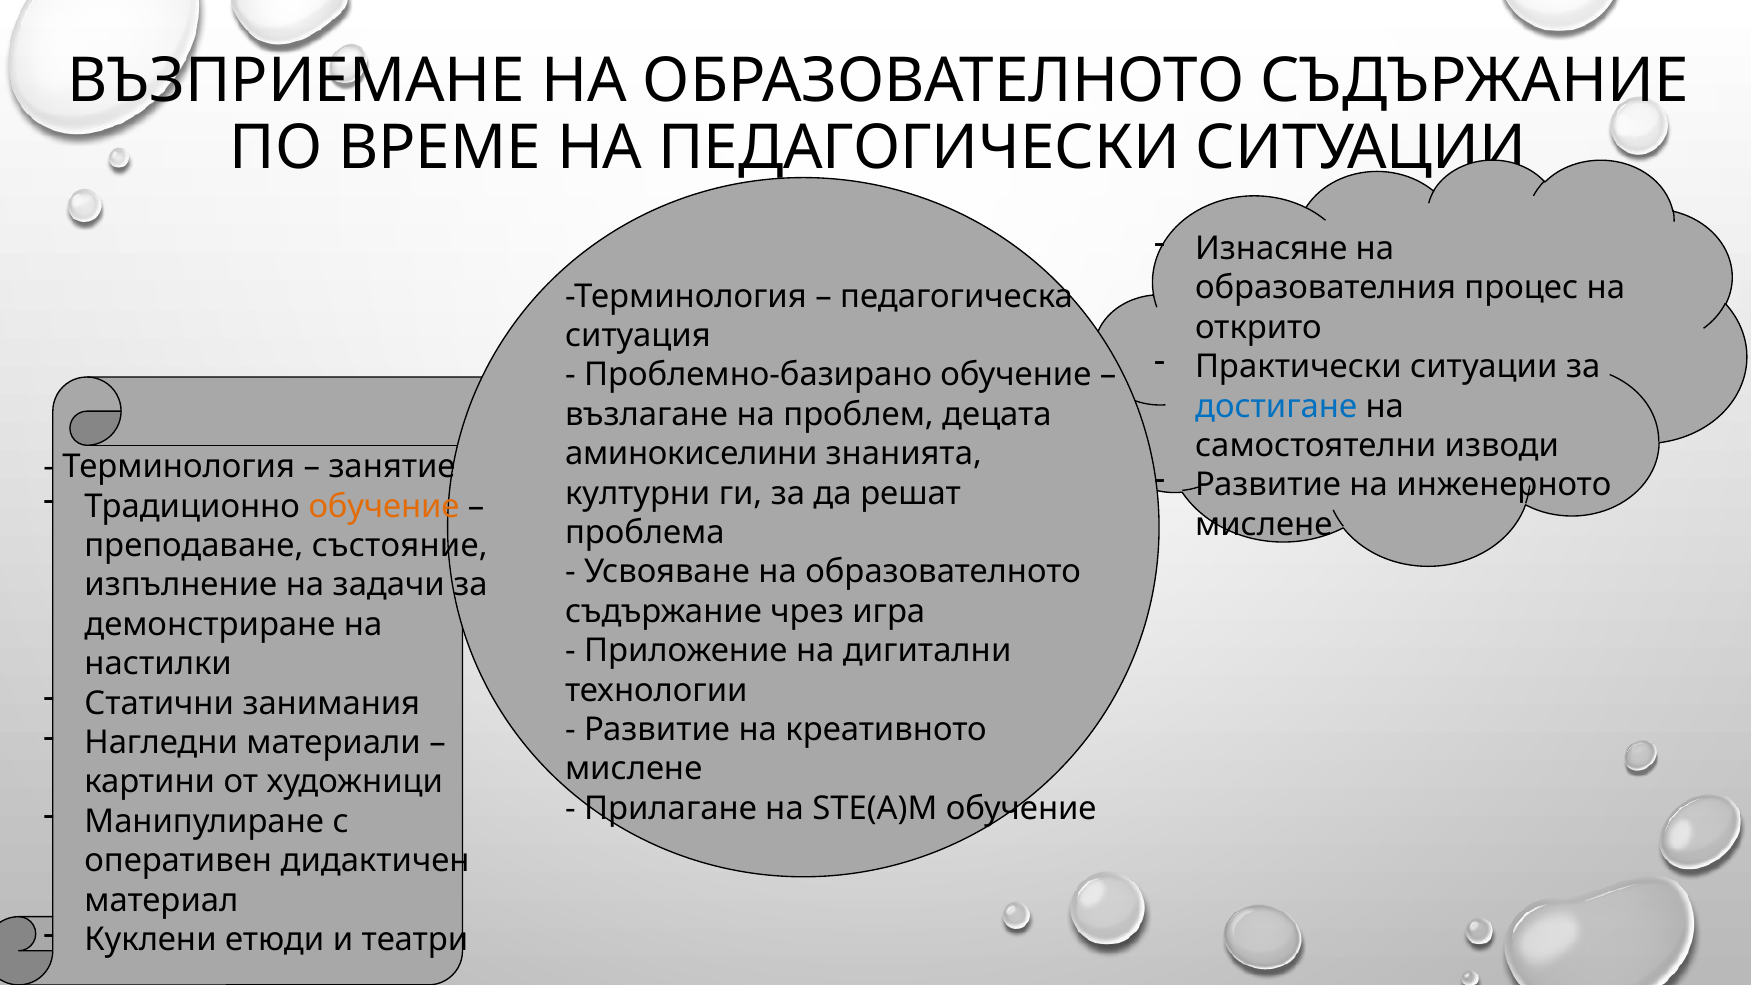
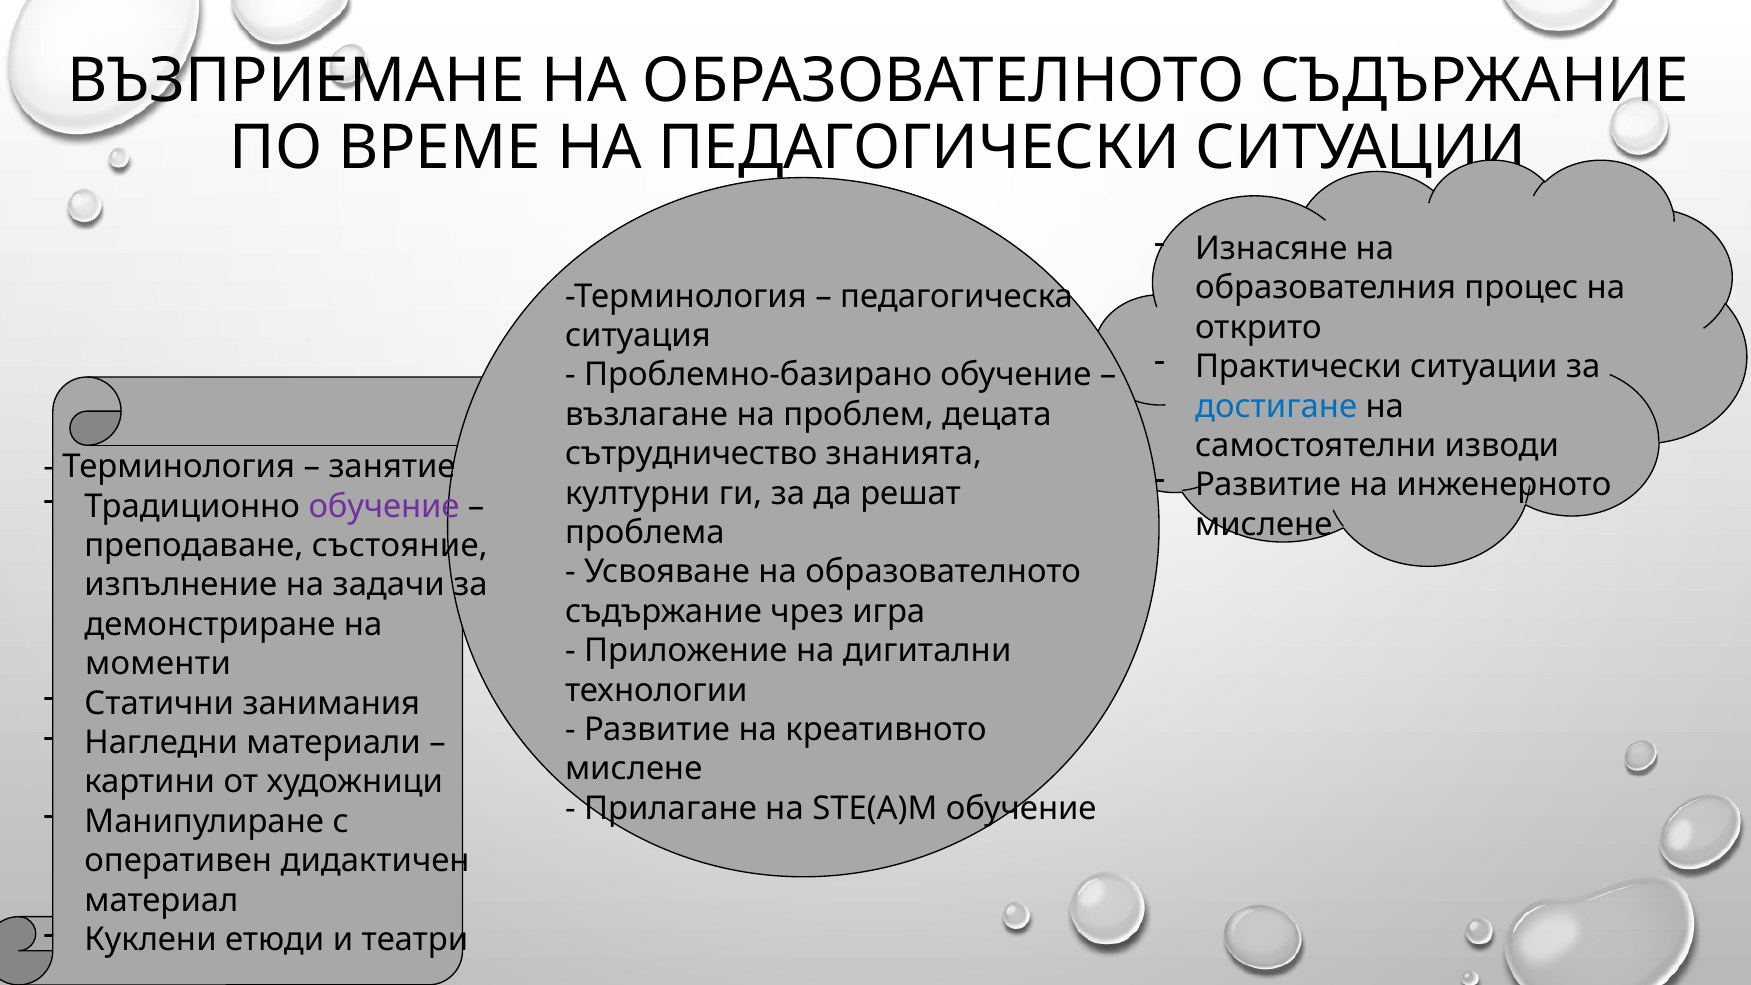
аминокиселини: аминокиселини -> сътрудничество
обучение at (384, 506) colour: orange -> purple
настилки: настилки -> моменти
